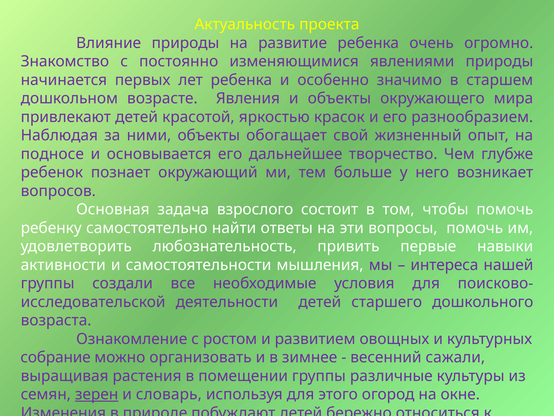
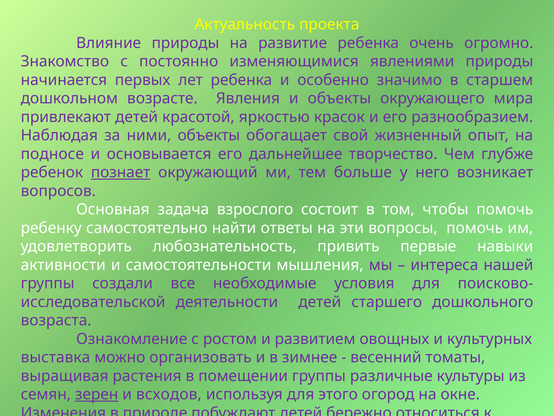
познает underline: none -> present
собрание: собрание -> выставка
сажали: сажали -> томаты
словарь: словарь -> всходов
